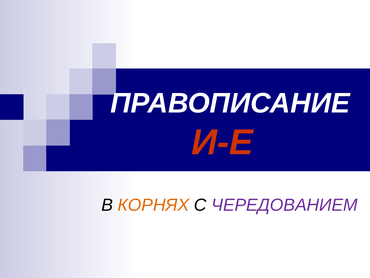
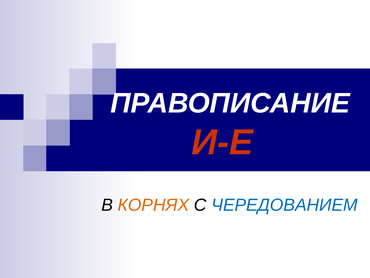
ЧЕРЕДОВАНИЕМ colour: purple -> blue
